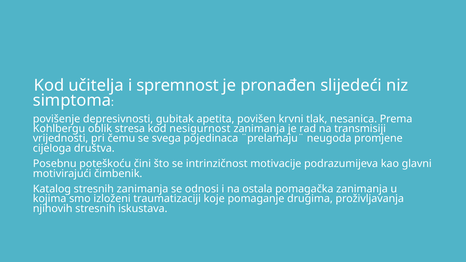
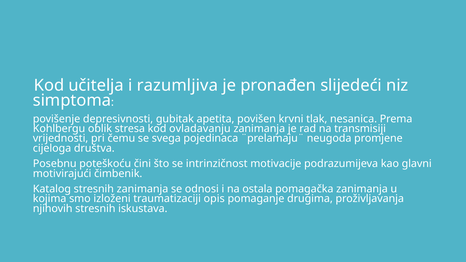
spremnost: spremnost -> razumljiva
nesigurnost: nesigurnost -> ovladavanju
koje: koje -> opis
